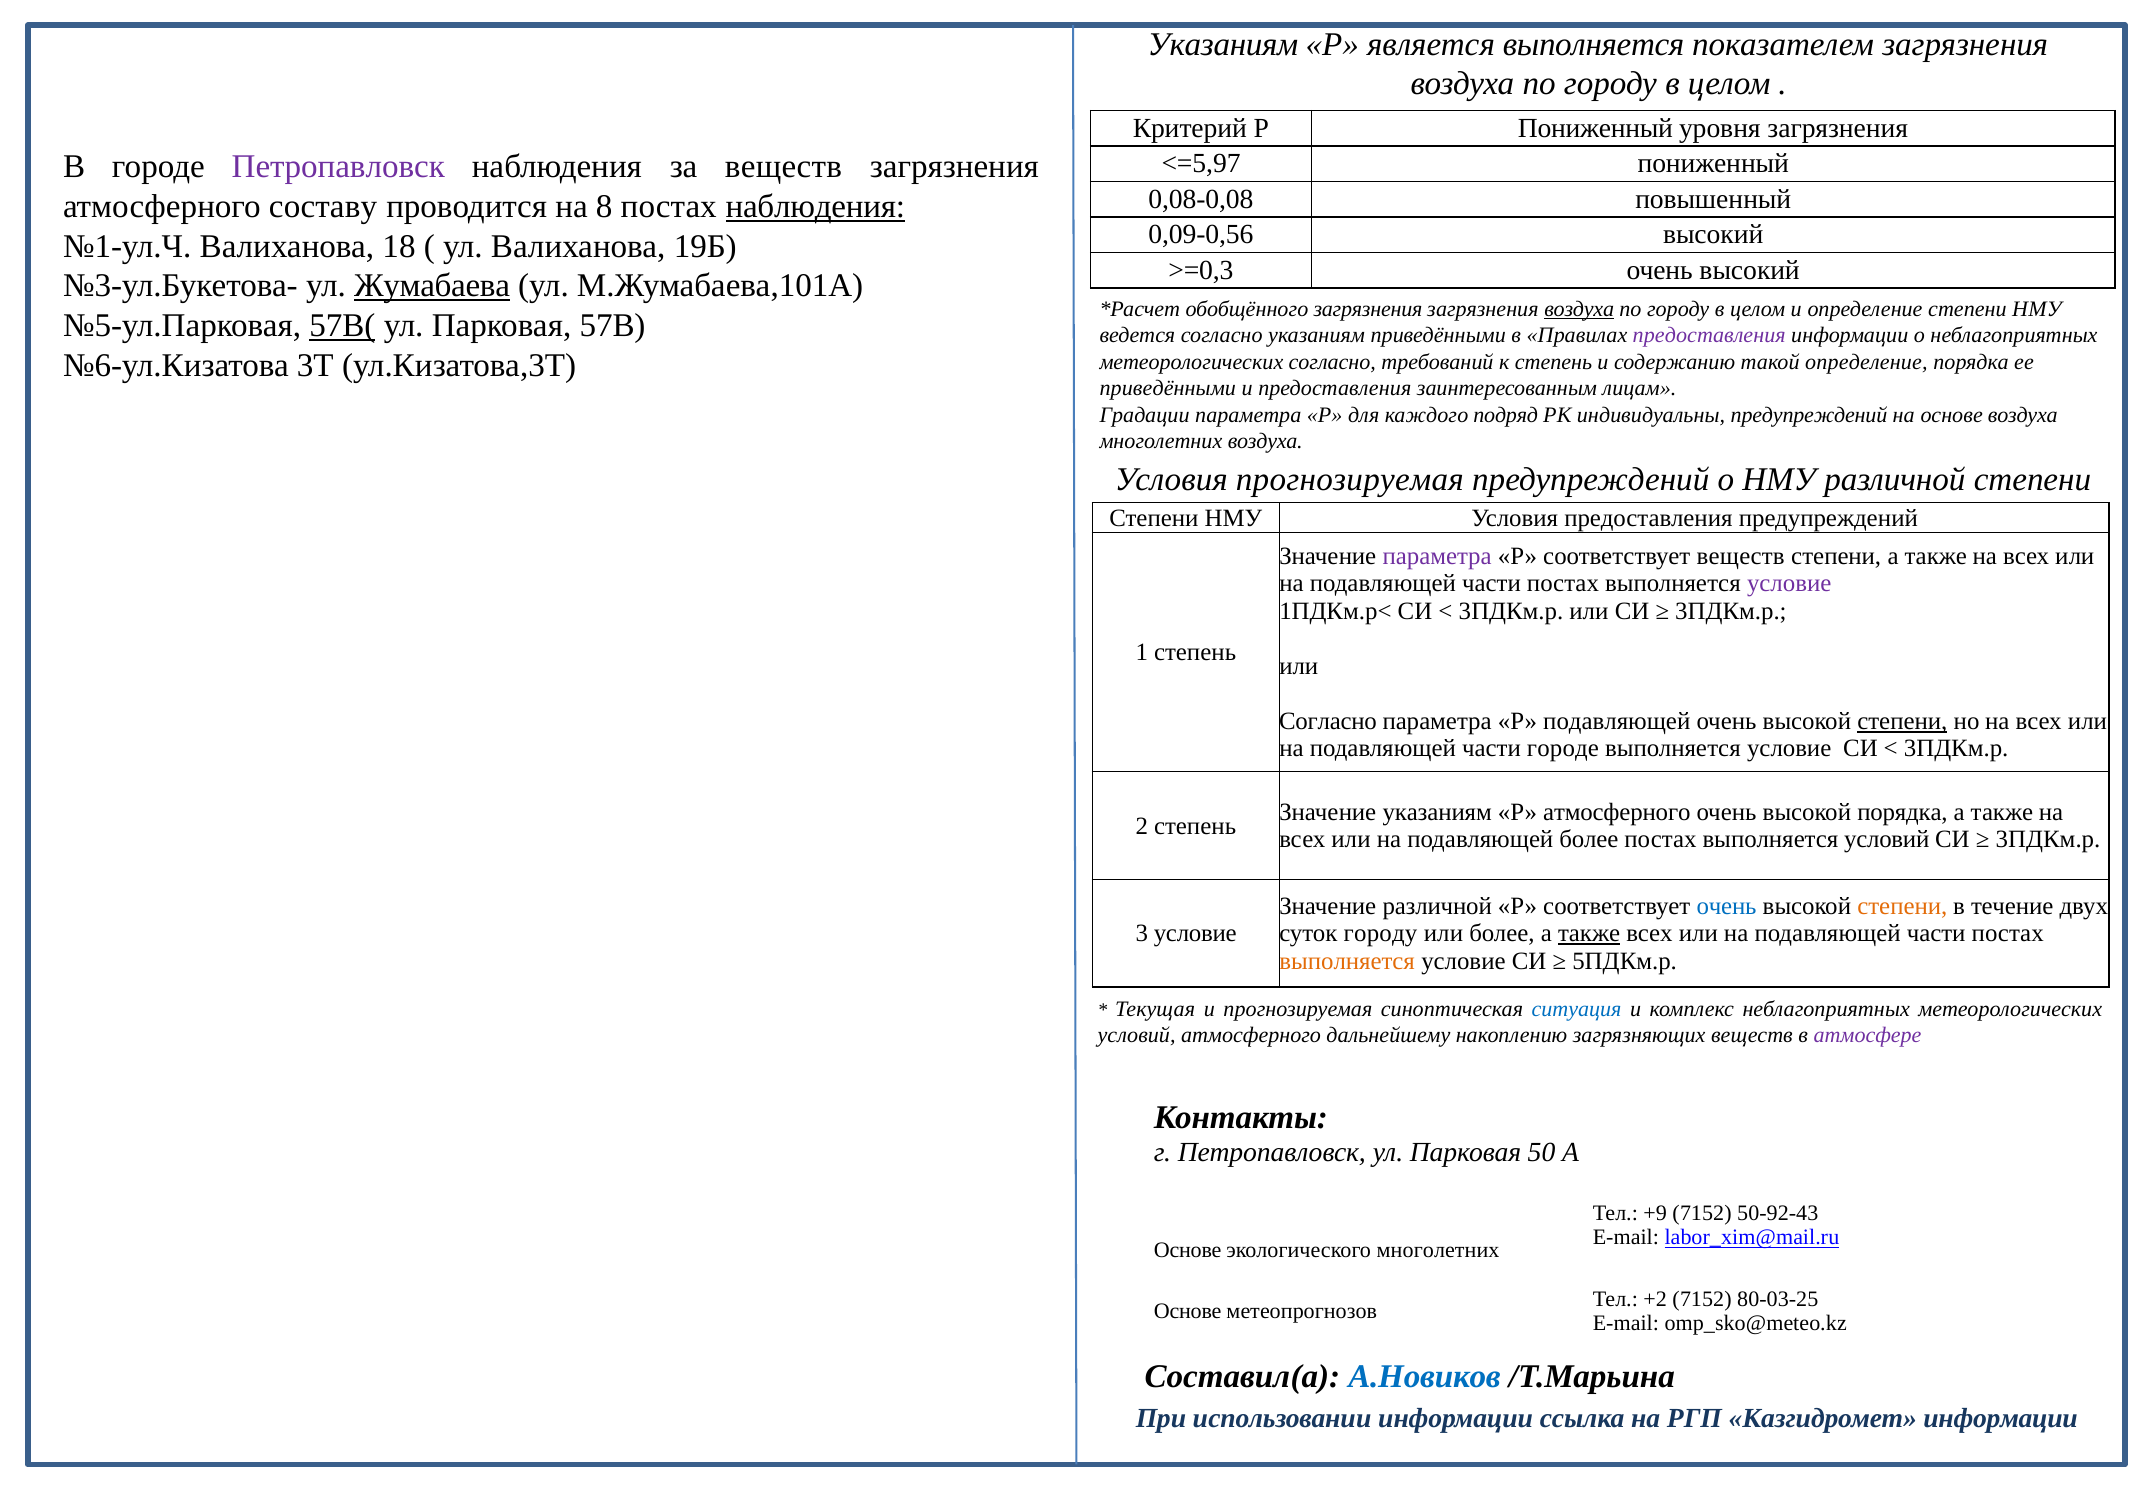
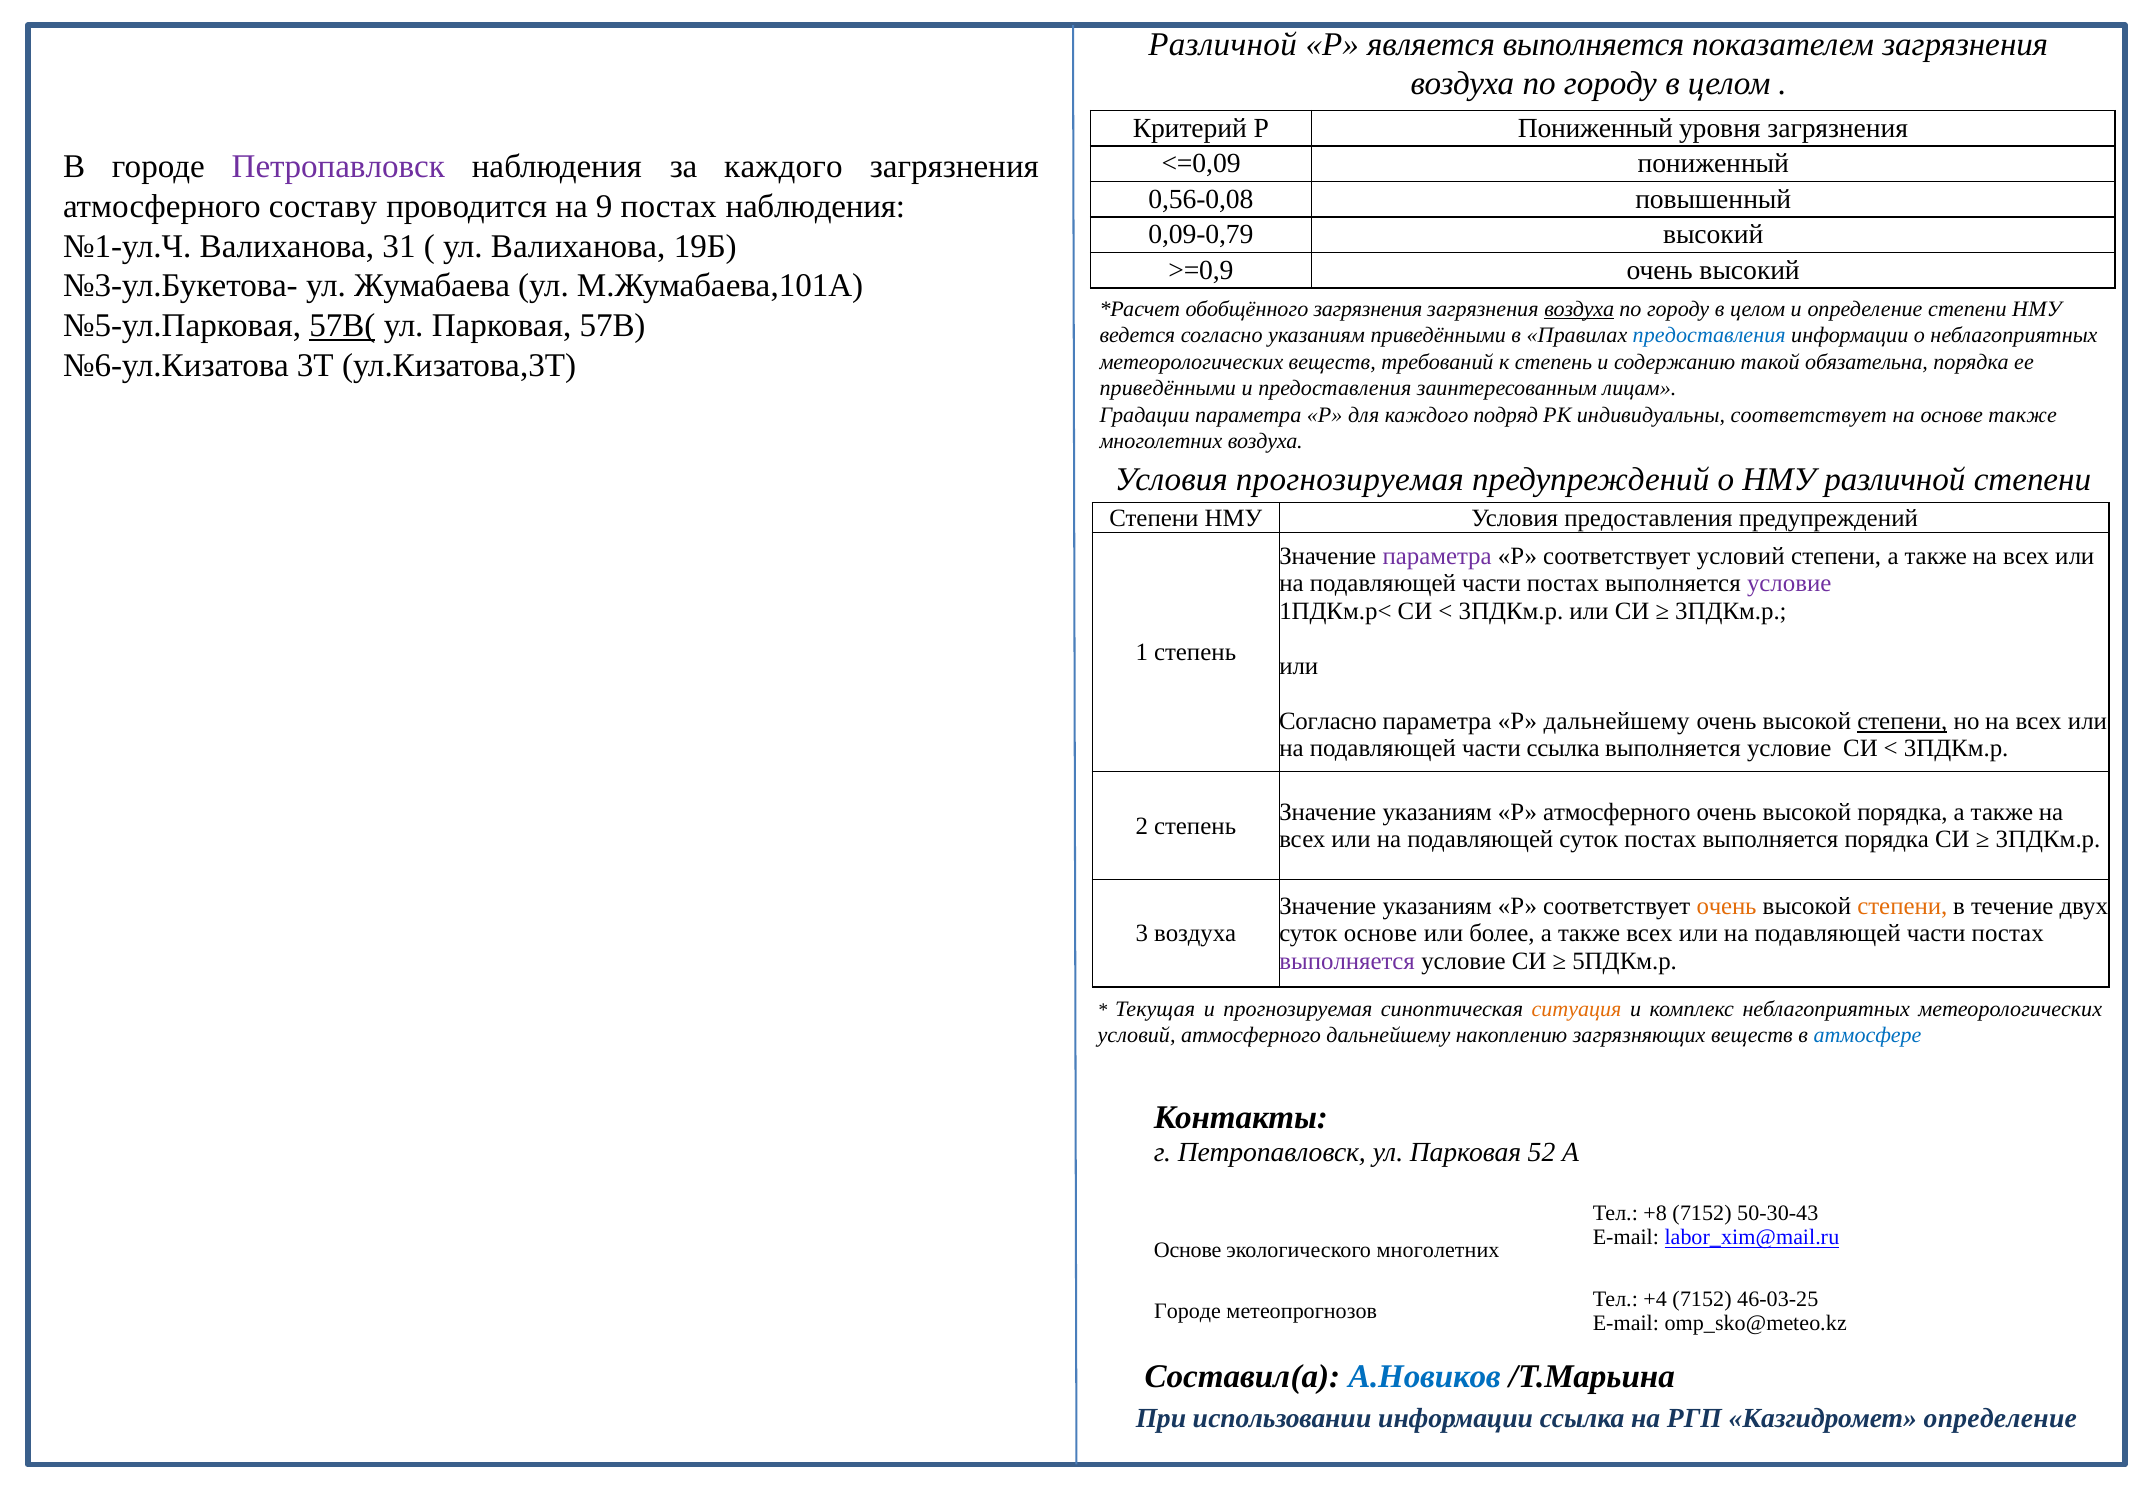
Указаниям at (1223, 44): Указаниям -> Различной
<=5,97: <=5,97 -> <=0,09
за веществ: веществ -> каждого
0,08-0,08: 0,08-0,08 -> 0,56-0,08
8: 8 -> 9
наблюдения at (815, 207) underline: present -> none
0,09-0,56: 0,09-0,56 -> 0,09-0,79
18: 18 -> 31
>=0,3: >=0,3 -> >=0,9
Жумабаева underline: present -> none
предоставления at (1709, 336) colour: purple -> blue
метеорологических согласно: согласно -> веществ
такой определение: определение -> обязательна
индивидуальны предупреждений: предупреждений -> соответствует
основе воздуха: воздуха -> также
соответствует веществ: веществ -> условий
Р подавляющей: подавляющей -> дальнейшему
части городе: городе -> ссылка
подавляющей более: более -> суток
выполняется условий: условий -> порядка
различной at (1437, 906): различной -> указаниям
очень at (1727, 906) colour: blue -> orange
3 условие: условие -> воздуха
суток городу: городу -> основе
также at (1589, 934) underline: present -> none
выполняется at (1347, 961) colour: orange -> purple
ситуация colour: blue -> orange
атмосфере colour: purple -> blue
50: 50 -> 52
+9: +9 -> +8
50-92-43: 50-92-43 -> 50-30-43
+2: +2 -> +4
80-03-25: 80-03-25 -> 46-03-25
Основе at (1188, 1312): Основе -> Городе
Казгидромет информации: информации -> определение
